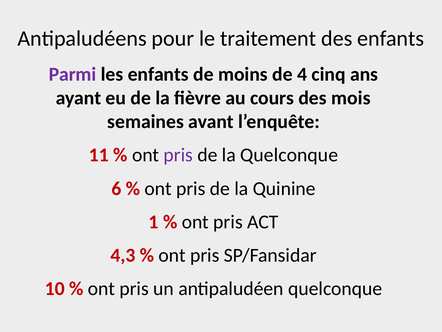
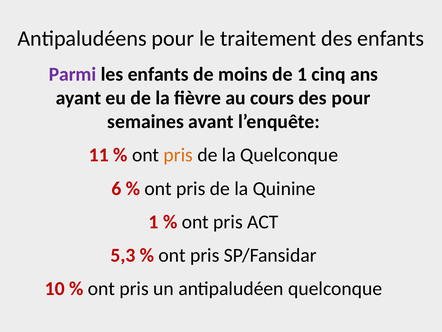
de 4: 4 -> 1
des mois: mois -> pour
pris at (178, 155) colour: purple -> orange
4,3: 4,3 -> 5,3
